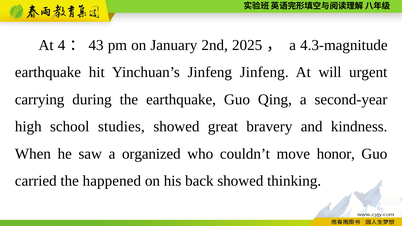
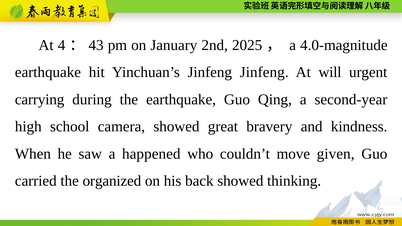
4.3-magnitude: 4.3-magnitude -> 4.0-magnitude
studies: studies -> camera
organized: organized -> happened
honor: honor -> given
happened: happened -> organized
